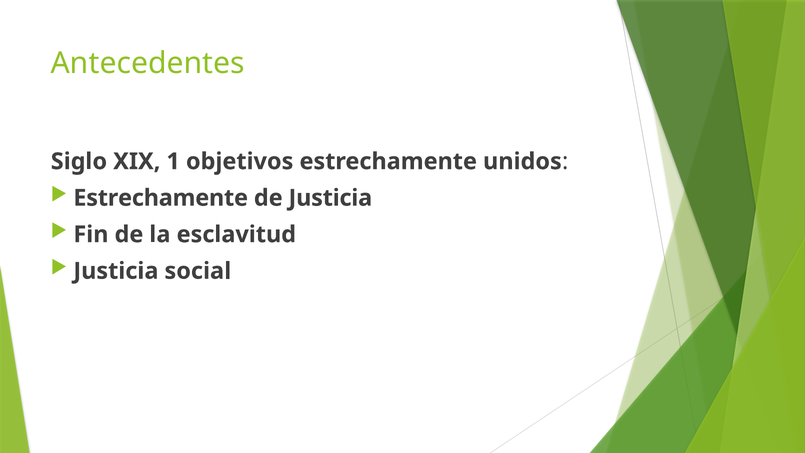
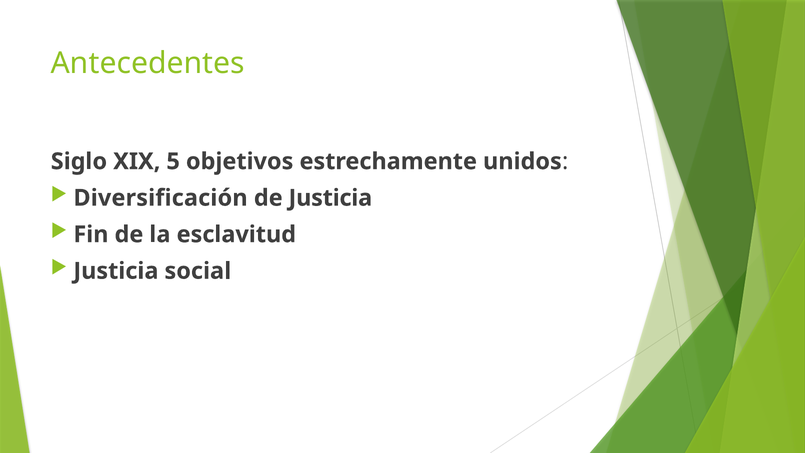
1: 1 -> 5
Estrechamente at (161, 198): Estrechamente -> Diversificación
